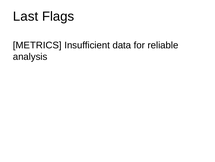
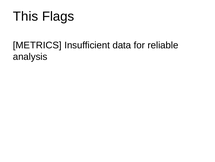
Last: Last -> This
